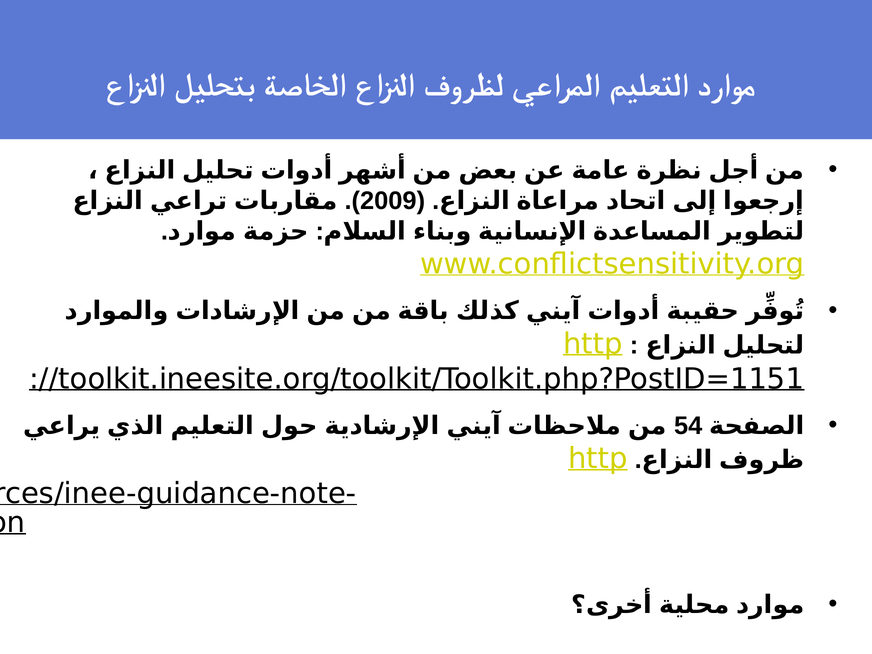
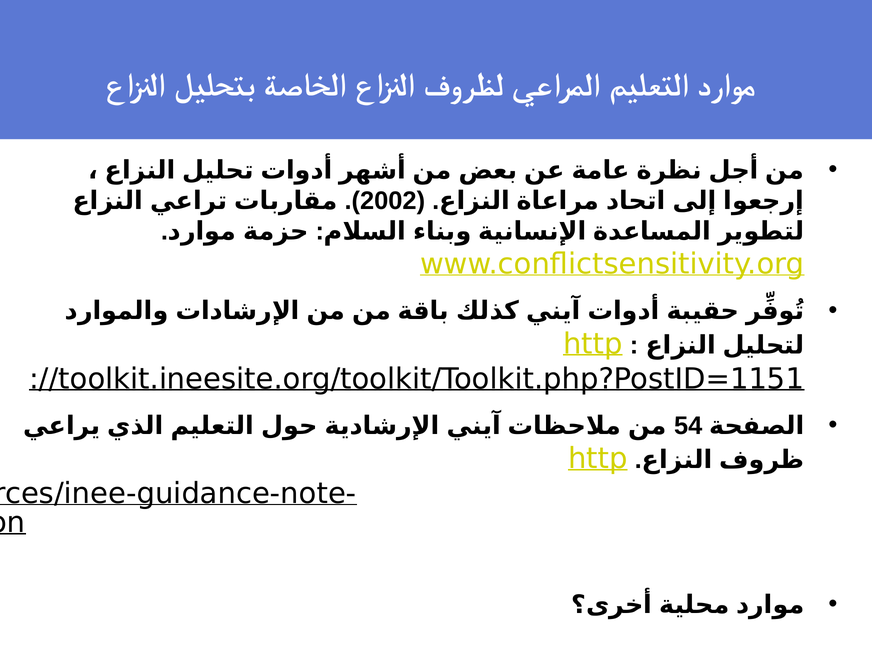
2009: 2009 -> 2002
